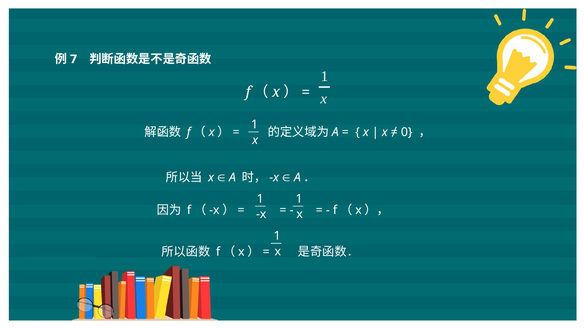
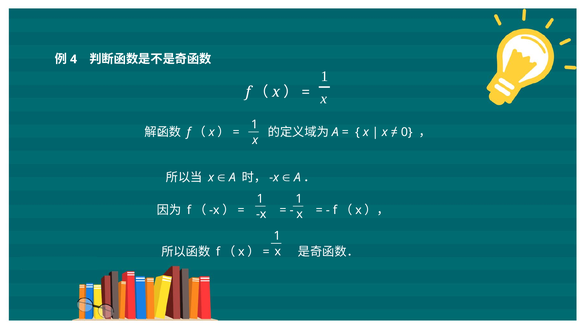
7: 7 -> 4
